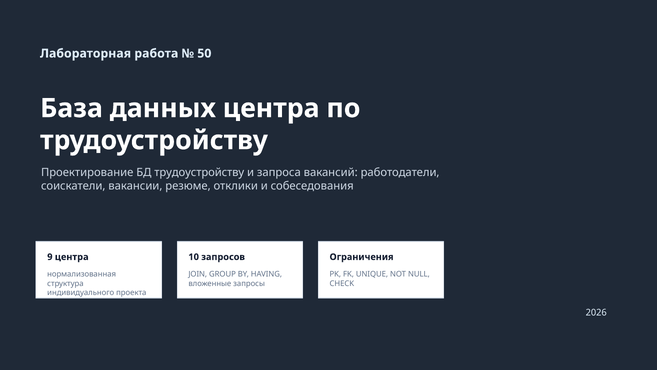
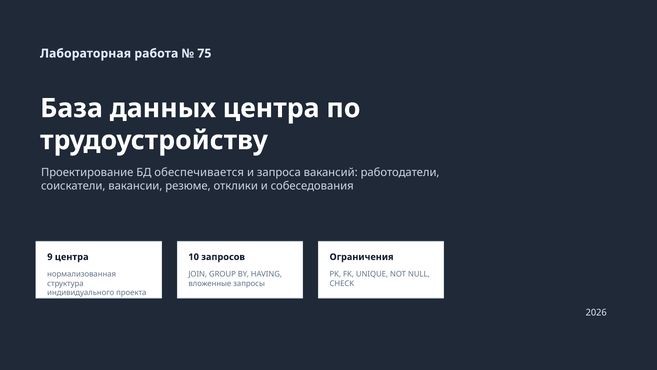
50: 50 -> 75
БД трудоустройству: трудоустройству -> обеспечивается
